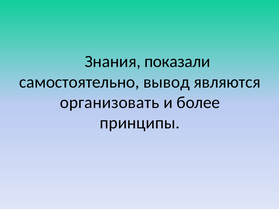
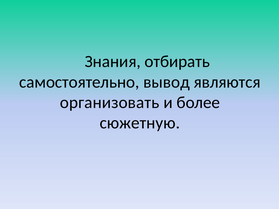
показали: показали -> отбирать
принципы: принципы -> сюжетную
